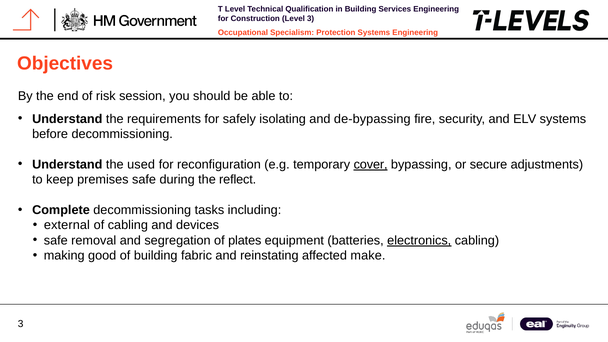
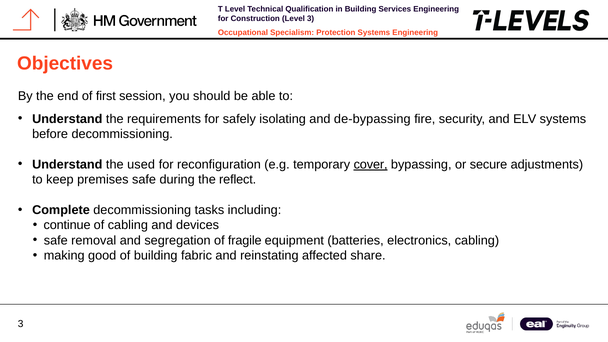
risk: risk -> first
external: external -> continue
plates: plates -> fragile
electronics underline: present -> none
make: make -> share
